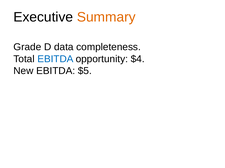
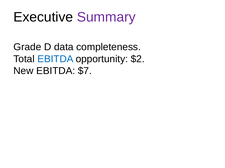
Summary colour: orange -> purple
$4: $4 -> $2
$5: $5 -> $7
